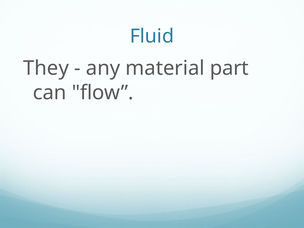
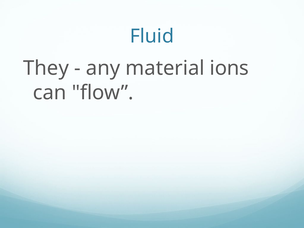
part: part -> ions
